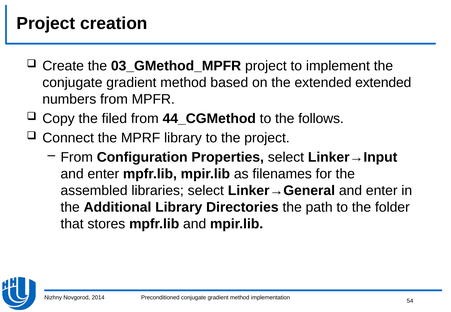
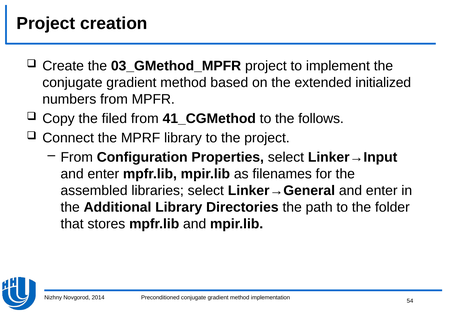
extended extended: extended -> initialized
44_СGMethod: 44_СGMethod -> 41_СGMethod
